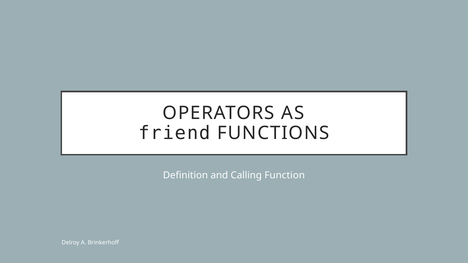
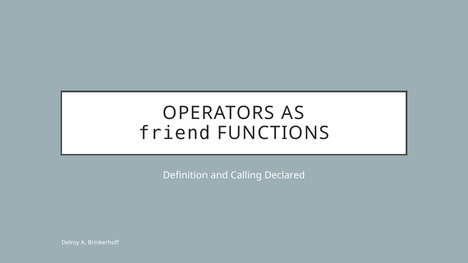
Function: Function -> Declared
